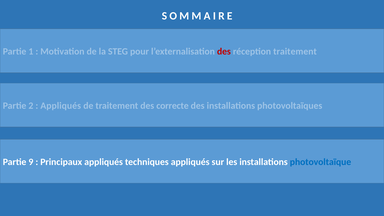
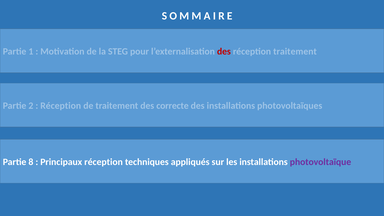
Appliqués at (61, 106): Appliqués -> Réception
9: 9 -> 8
Principaux appliqués: appliqués -> réception
photovoltaïque colour: blue -> purple
